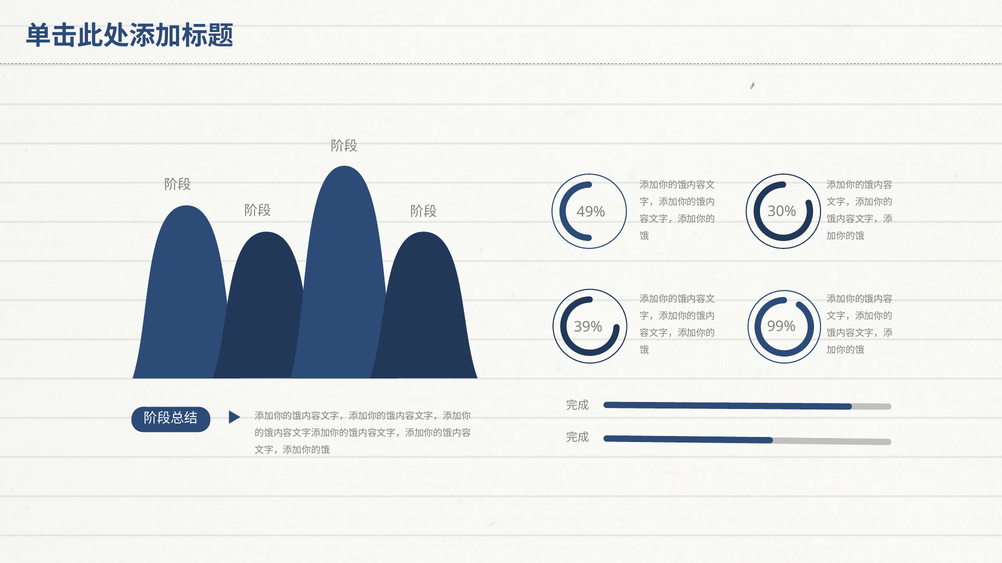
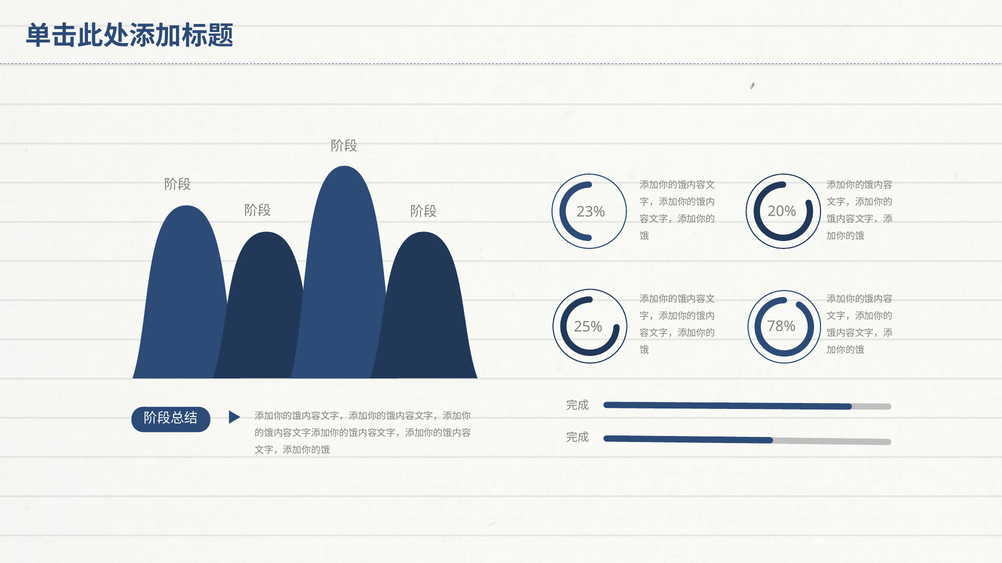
49%: 49% -> 23%
30%: 30% -> 20%
99%: 99% -> 78%
39%: 39% -> 25%
